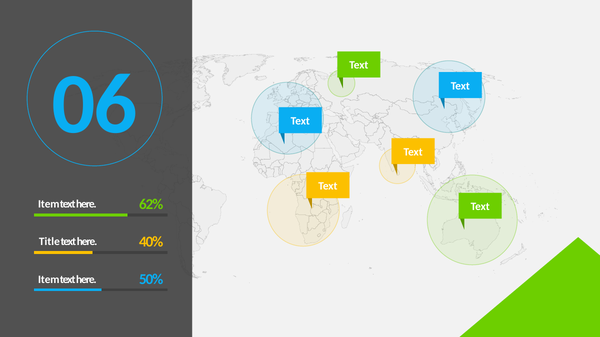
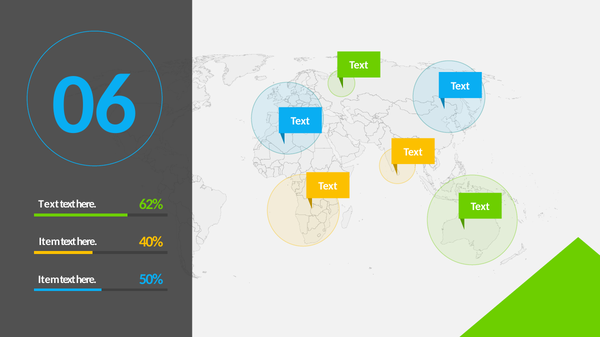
Item at (49, 204): Item -> Text
Title at (49, 242): Title -> Item
